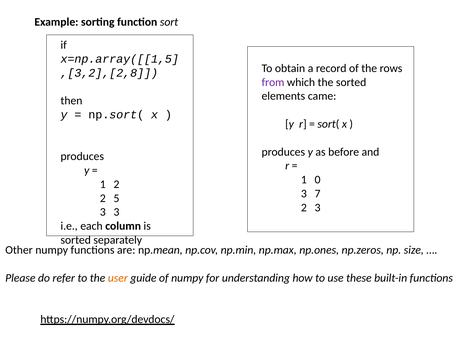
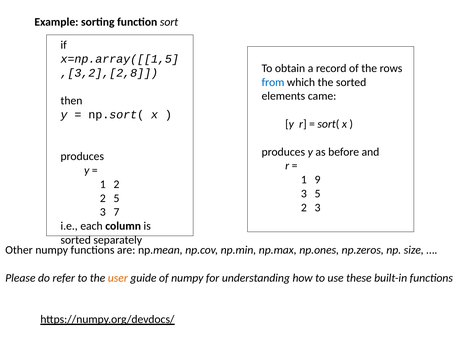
from colour: purple -> blue
0: 0 -> 9
3 7: 7 -> 5
3 3: 3 -> 7
